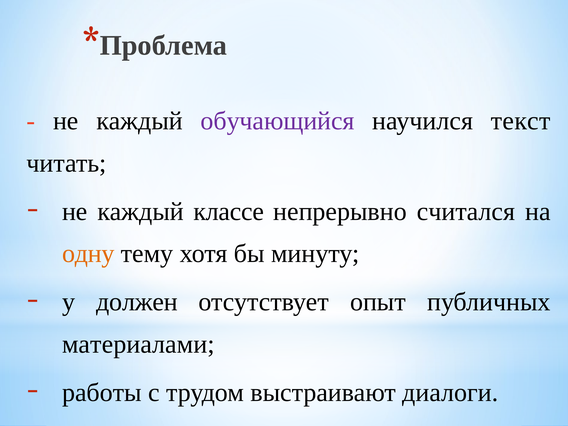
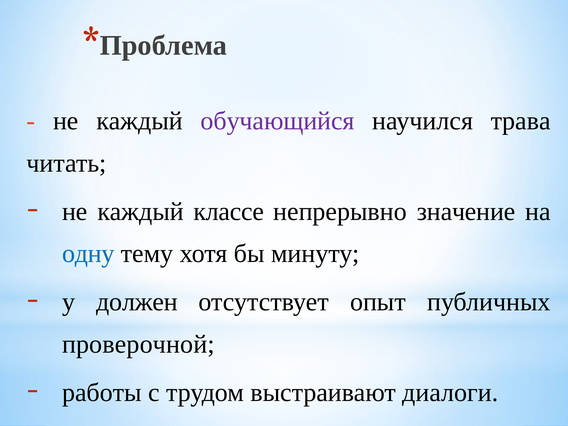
текст: текст -> трава
считался: считался -> значение
одну colour: orange -> blue
материалами: материалами -> проверочной
